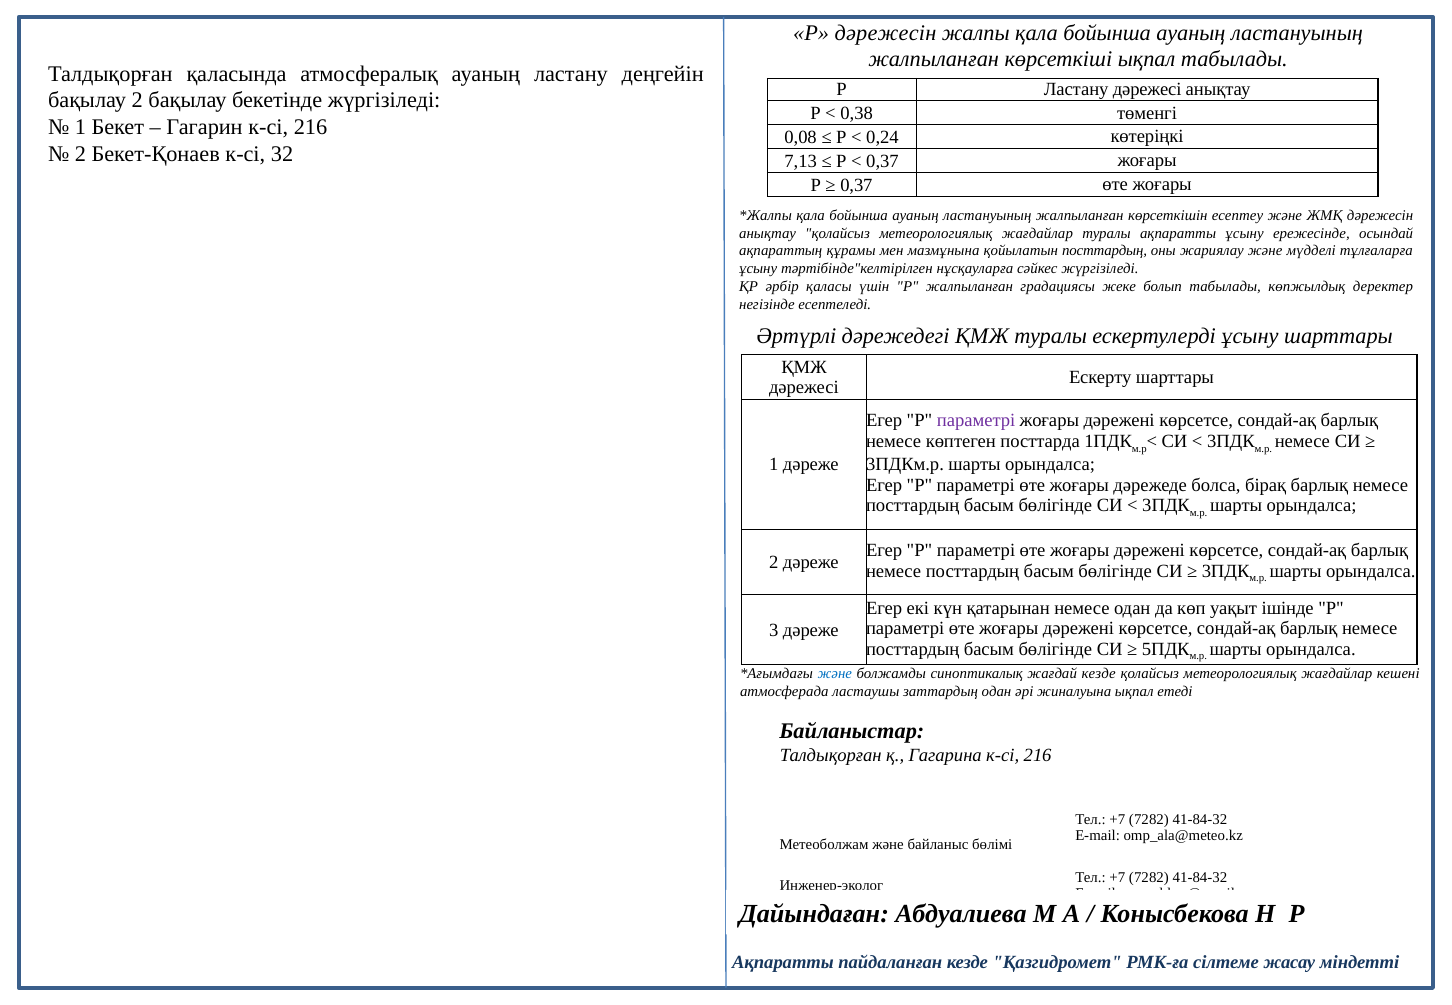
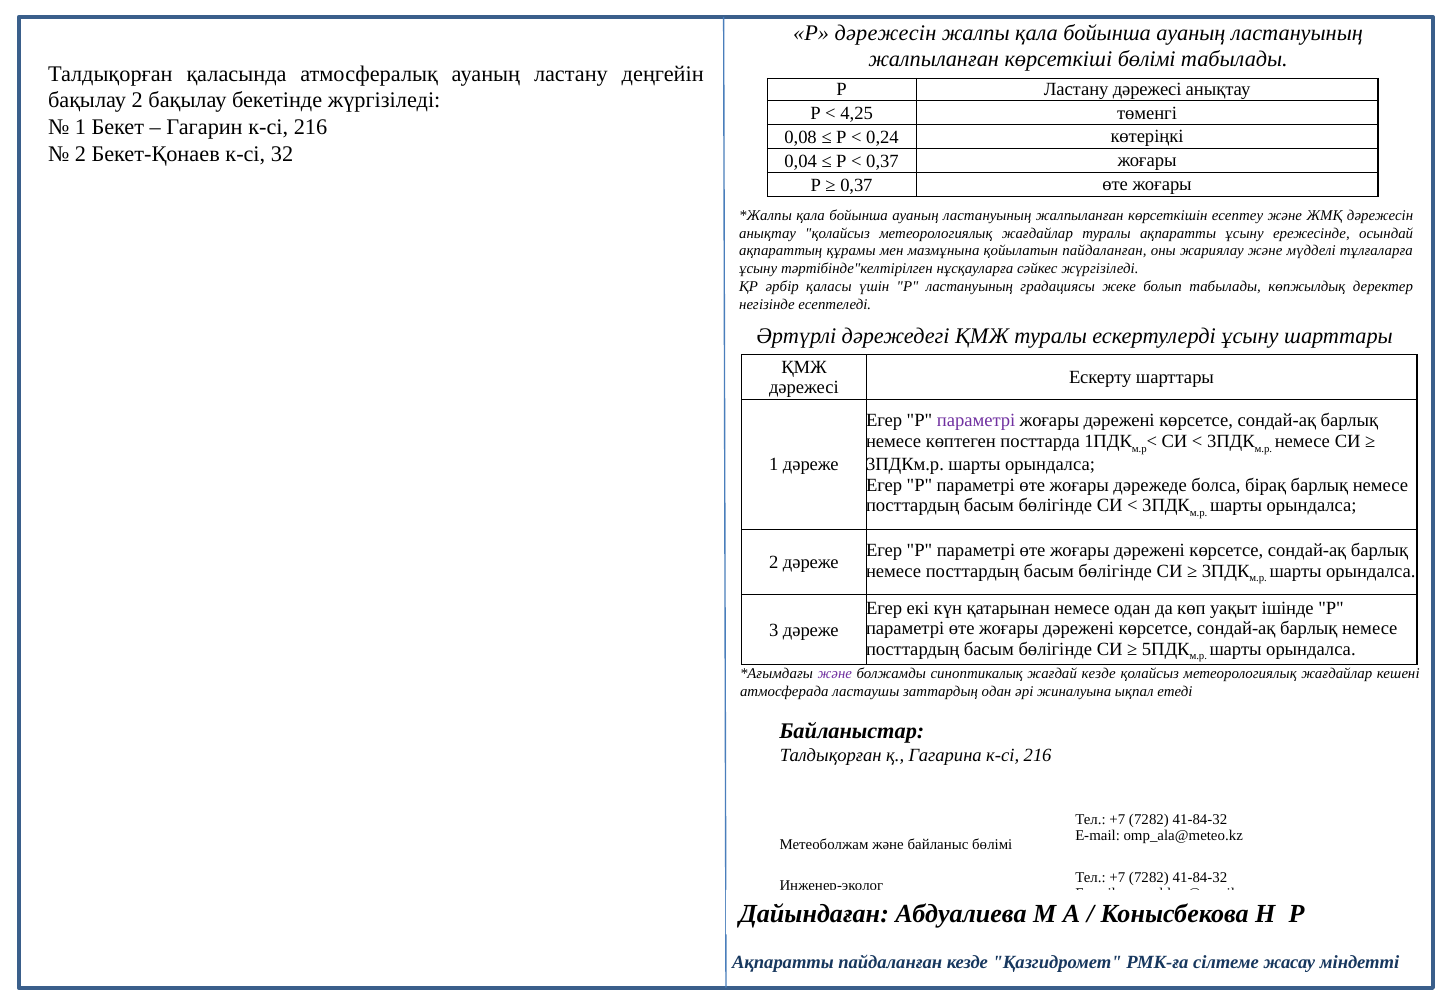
көрсеткіші ықпал: ықпал -> бөлімі
0,38: 0,38 -> 4,25
7,13: 7,13 -> 0,04
қойылатын посттардың: посттардың -> пайдаланған
Р жалпыланған: жалпыланған -> ластануының
және at (835, 674) colour: blue -> purple
